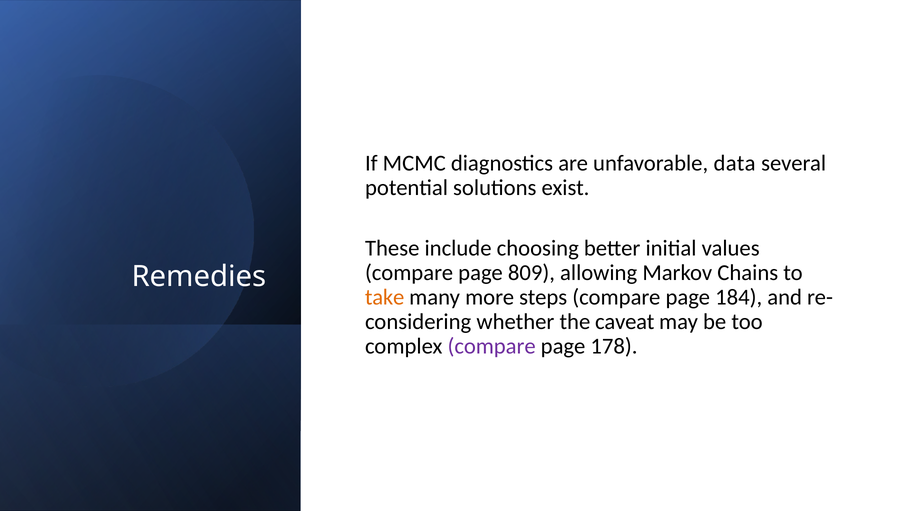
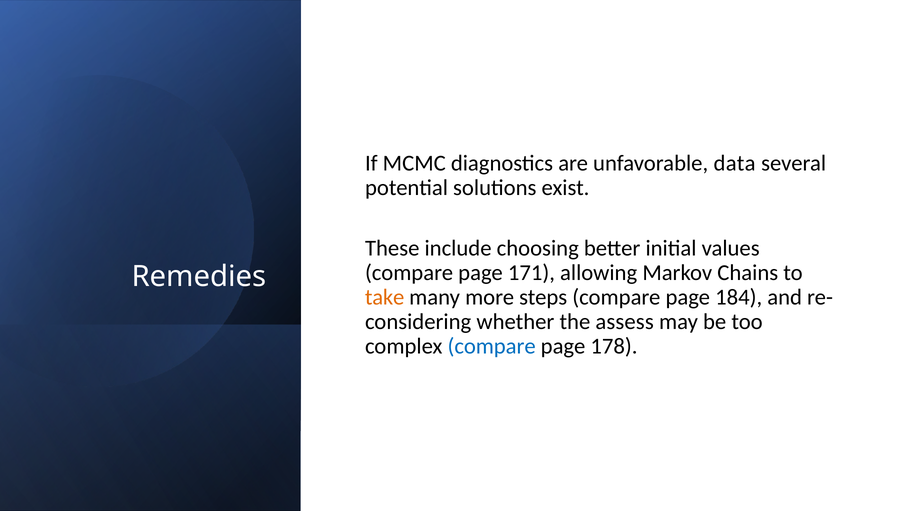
809: 809 -> 171
caveat: caveat -> assess
compare at (492, 346) colour: purple -> blue
